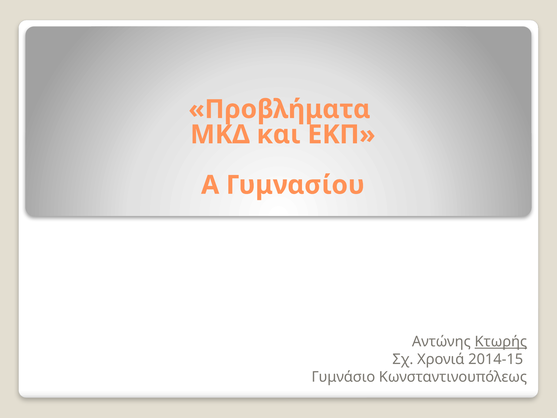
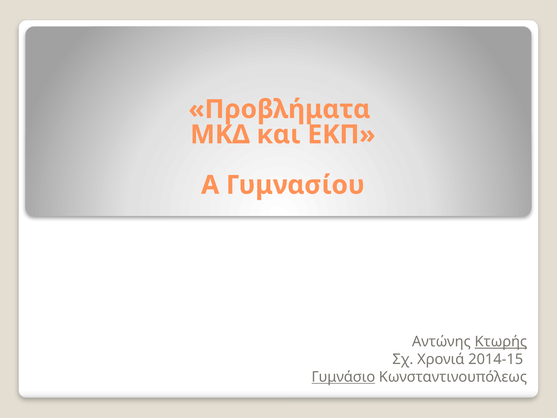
Γυμνάσιο underline: none -> present
